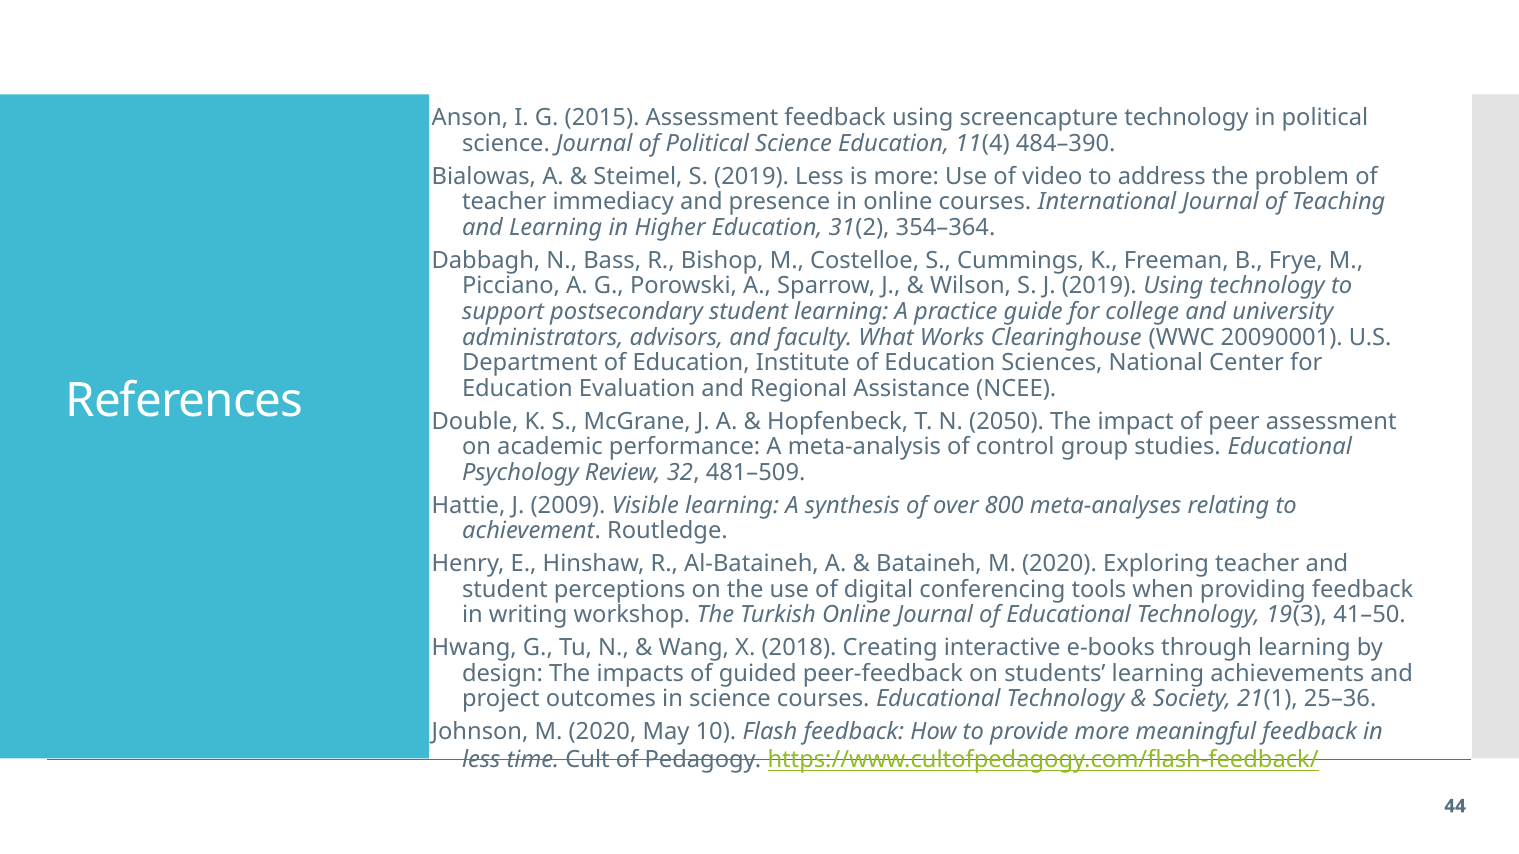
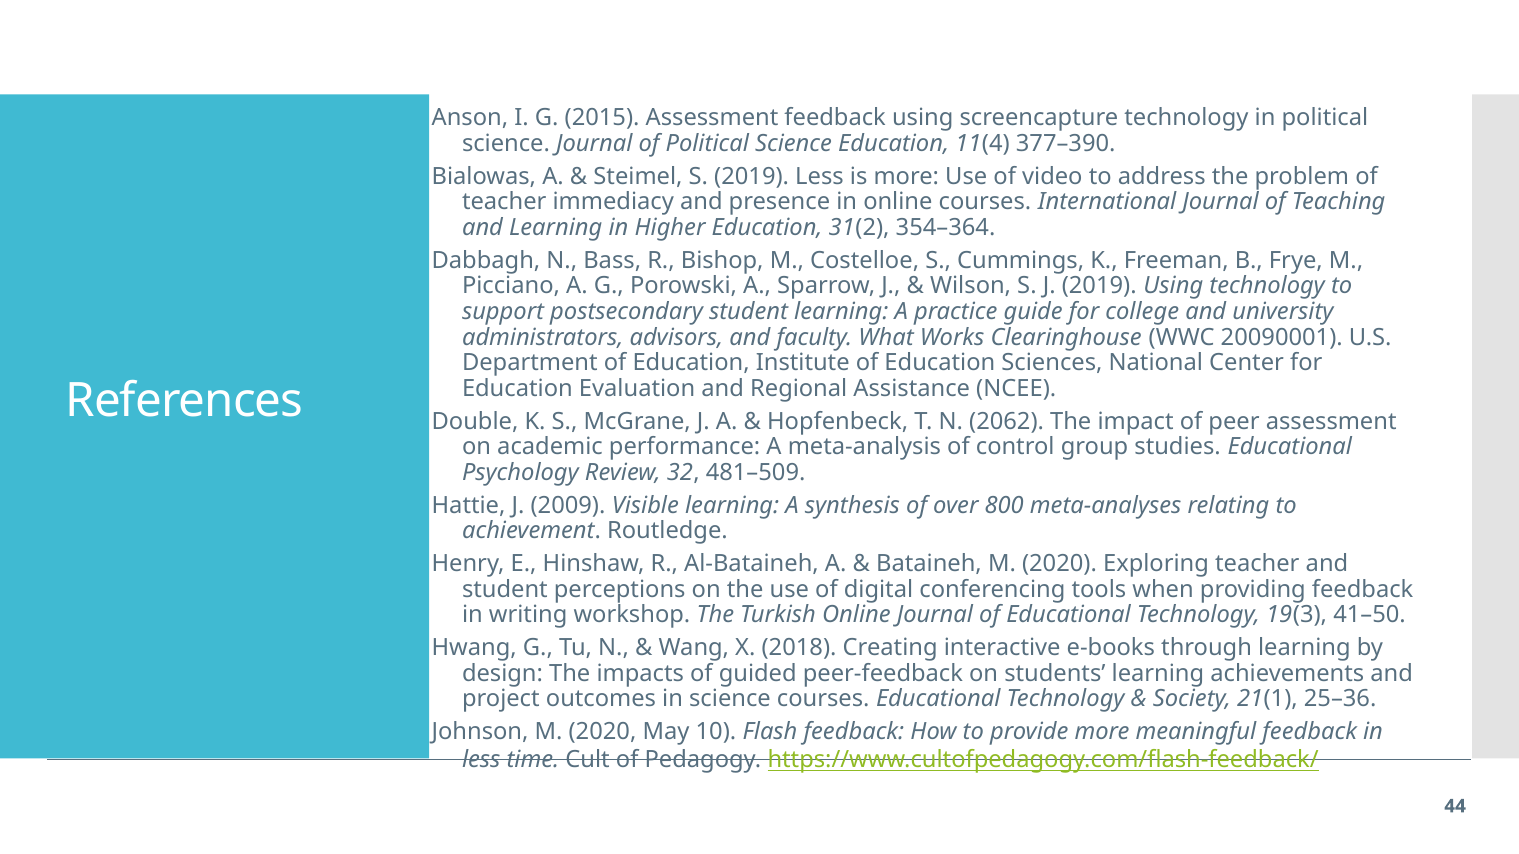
484–390: 484–390 -> 377–390
2050: 2050 -> 2062
